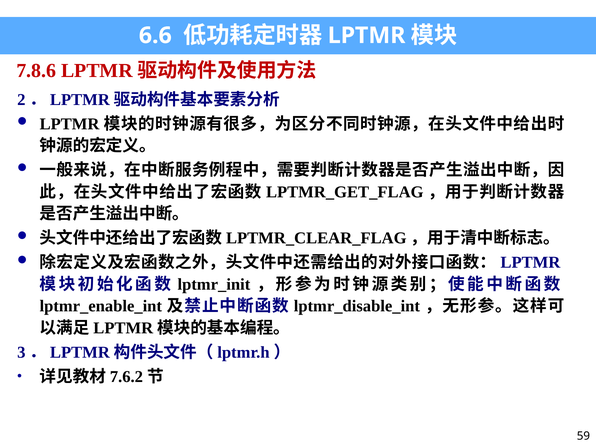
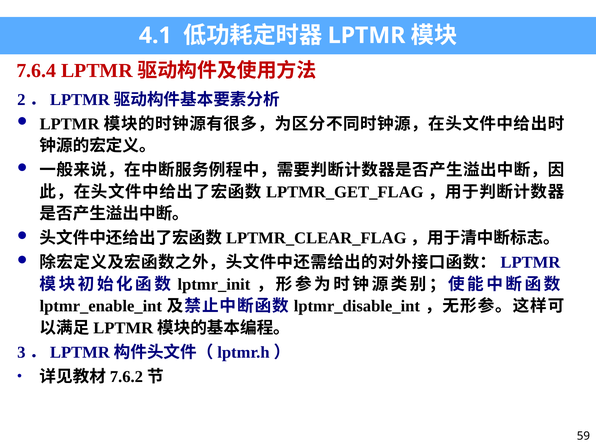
6.6: 6.6 -> 4.1
7.8.6: 7.8.6 -> 7.6.4
